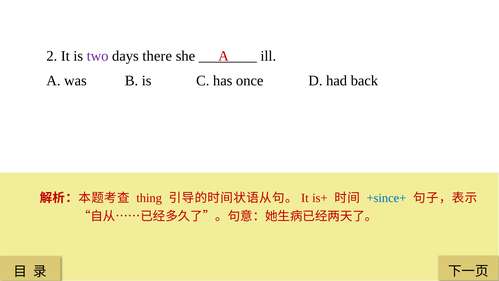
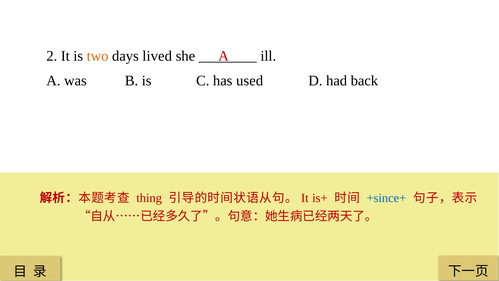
two colour: purple -> orange
there: there -> lived
once: once -> used
